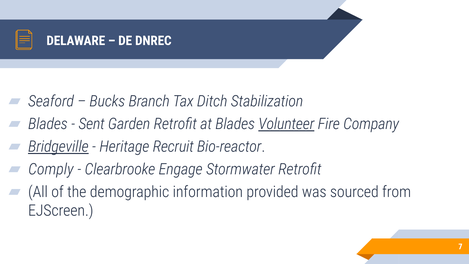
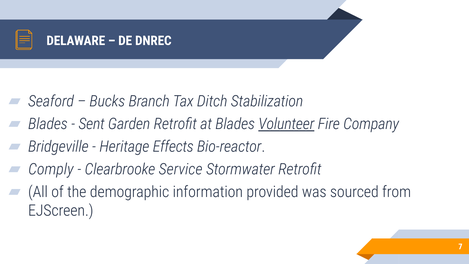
Bridgeville underline: present -> none
Recruit: Recruit -> Effects
Engage: Engage -> Service
